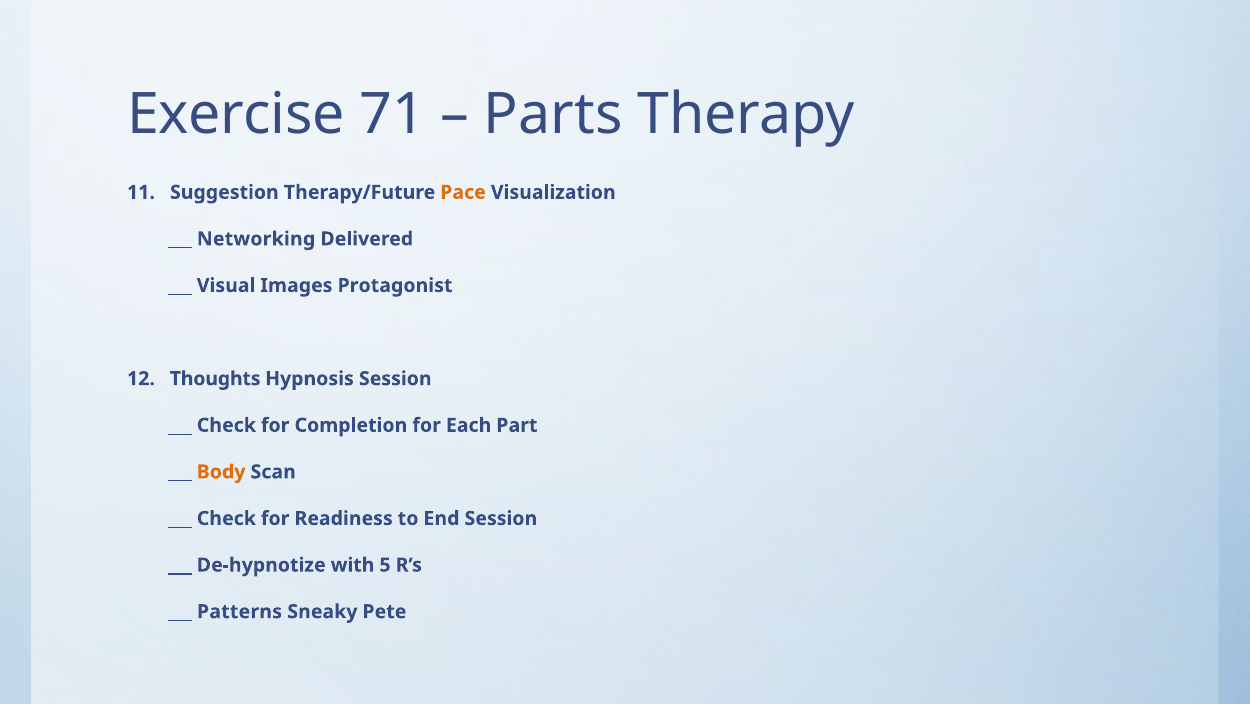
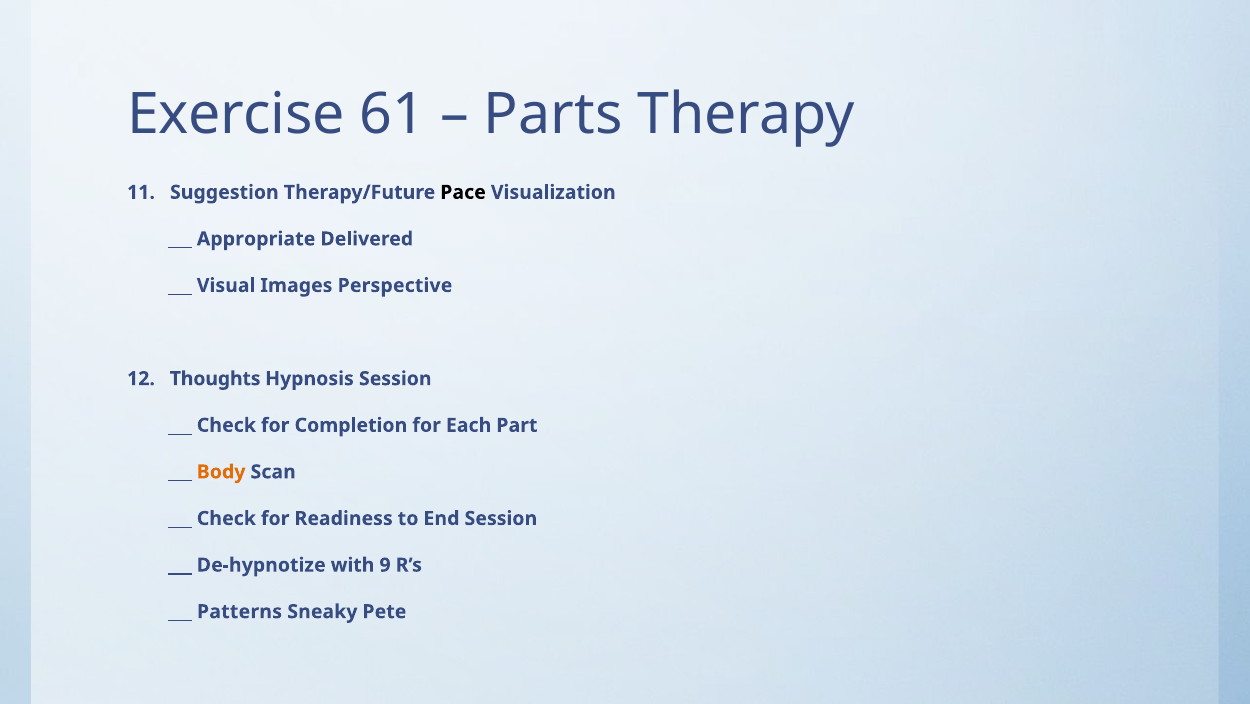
71: 71 -> 61
Pace colour: orange -> black
Networking: Networking -> Appropriate
Protagonist: Protagonist -> Perspective
5: 5 -> 9
